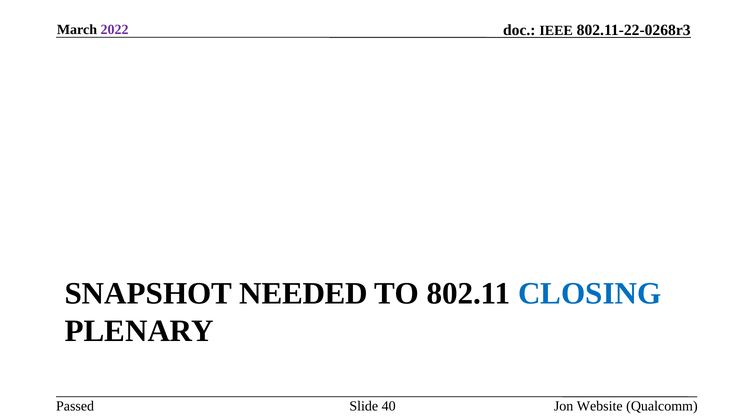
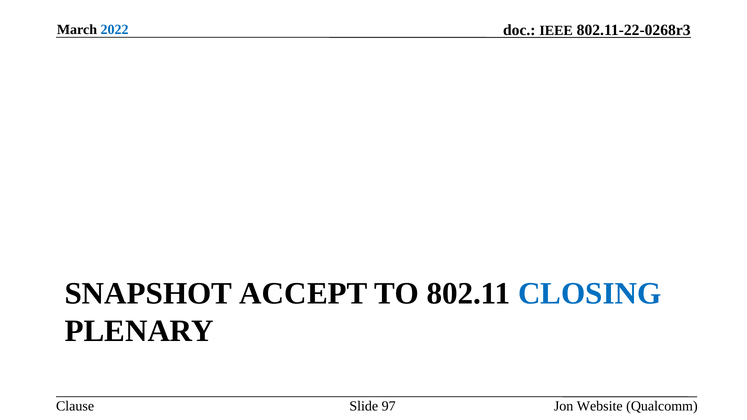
2022 colour: purple -> blue
NEEDED: NEEDED -> ACCEPT
Passed: Passed -> Clause
40: 40 -> 97
